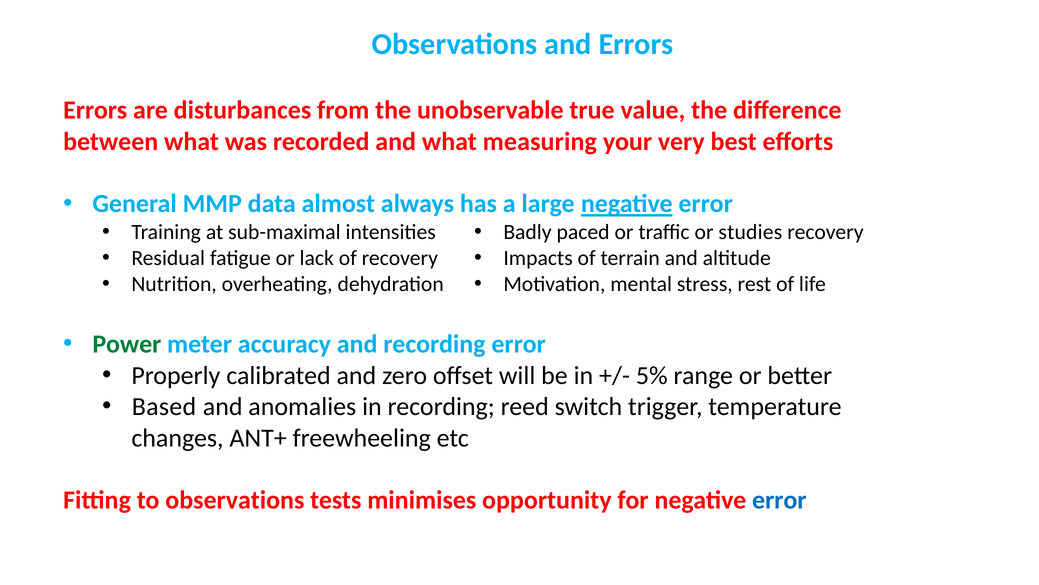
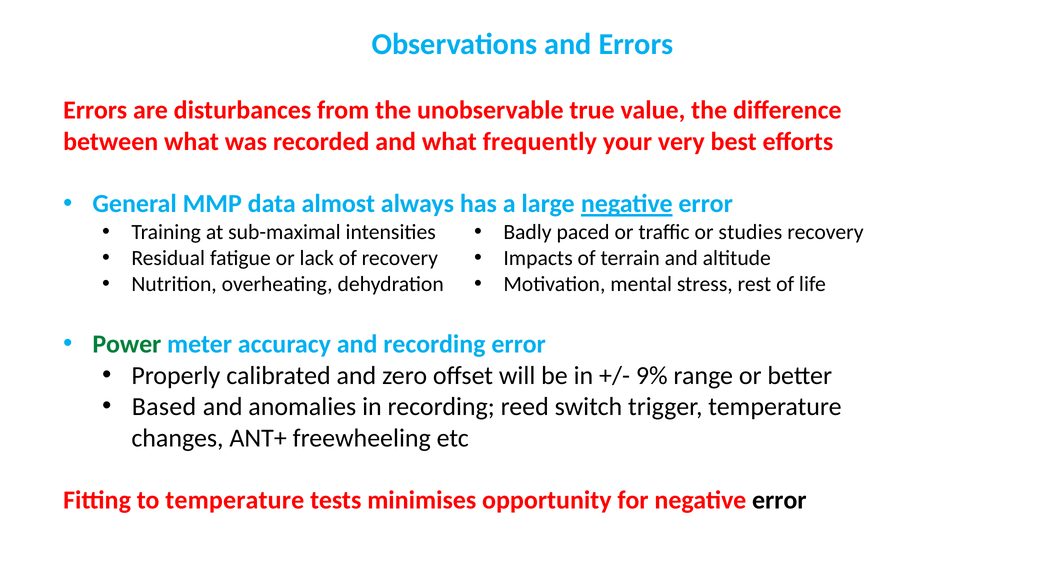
measuring: measuring -> frequently
5%: 5% -> 9%
to observations: observations -> temperature
error at (779, 500) colour: blue -> black
